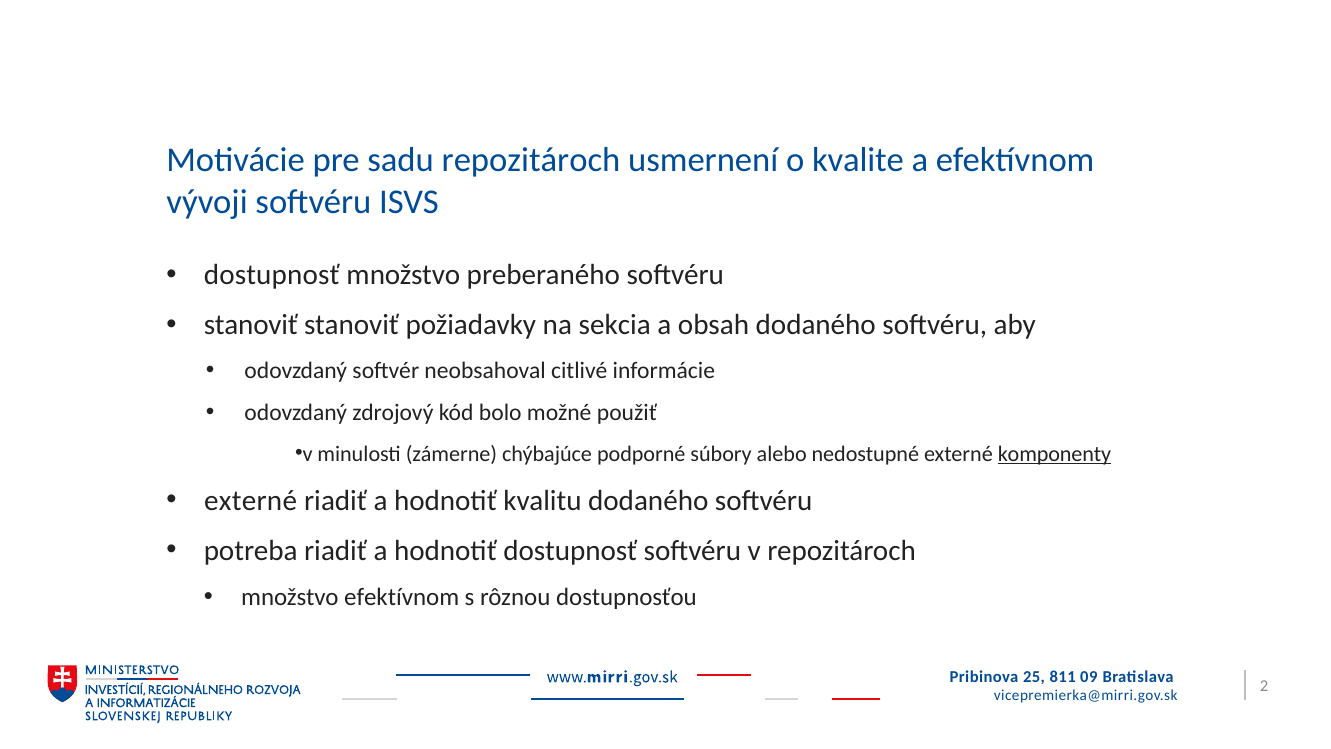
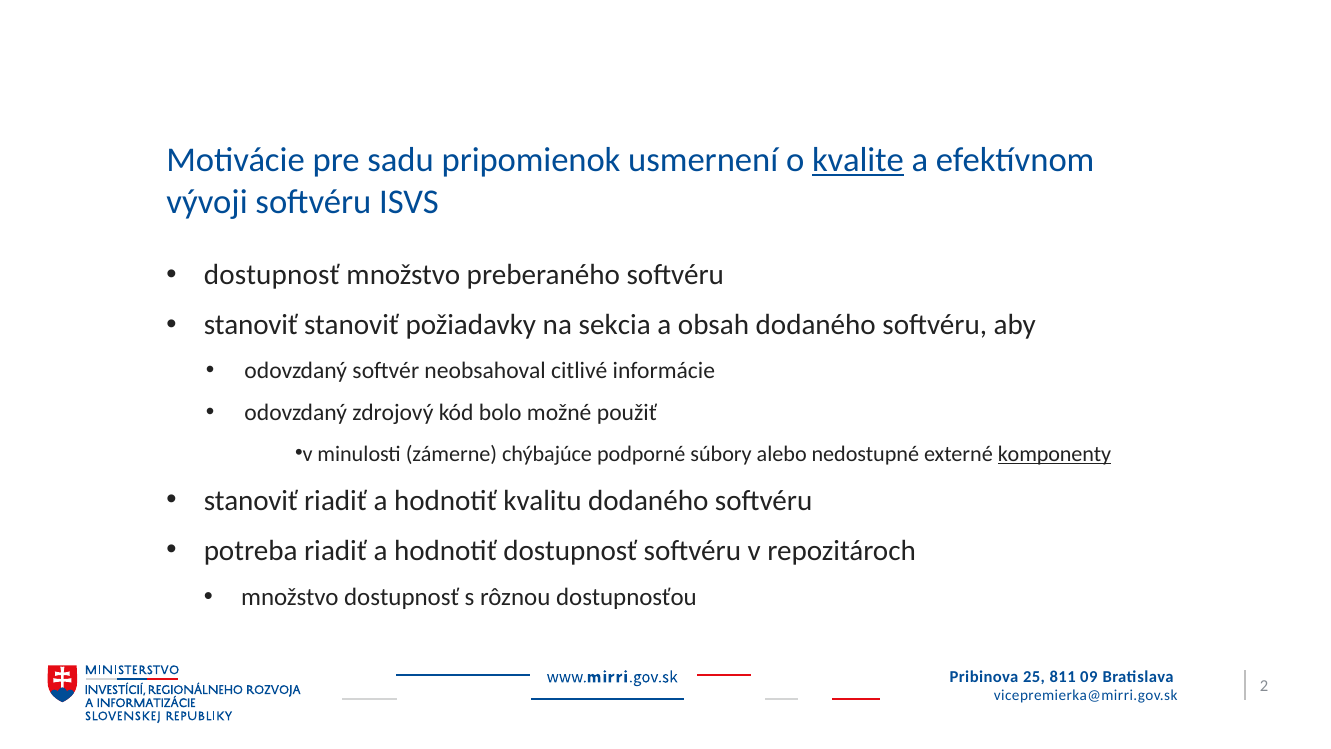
sadu repozitároch: repozitároch -> pripomienok
kvalite underline: none -> present
externé at (251, 500): externé -> stanoviť
množstvo efektívnom: efektívnom -> dostupnosť
